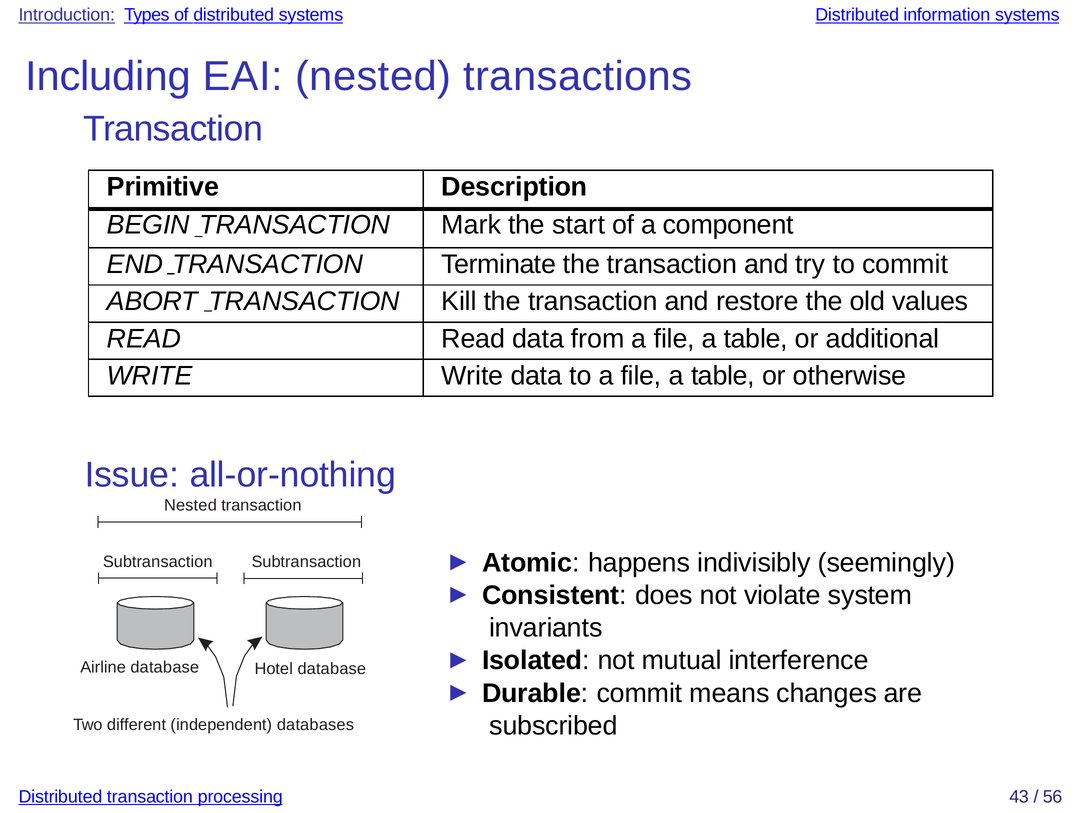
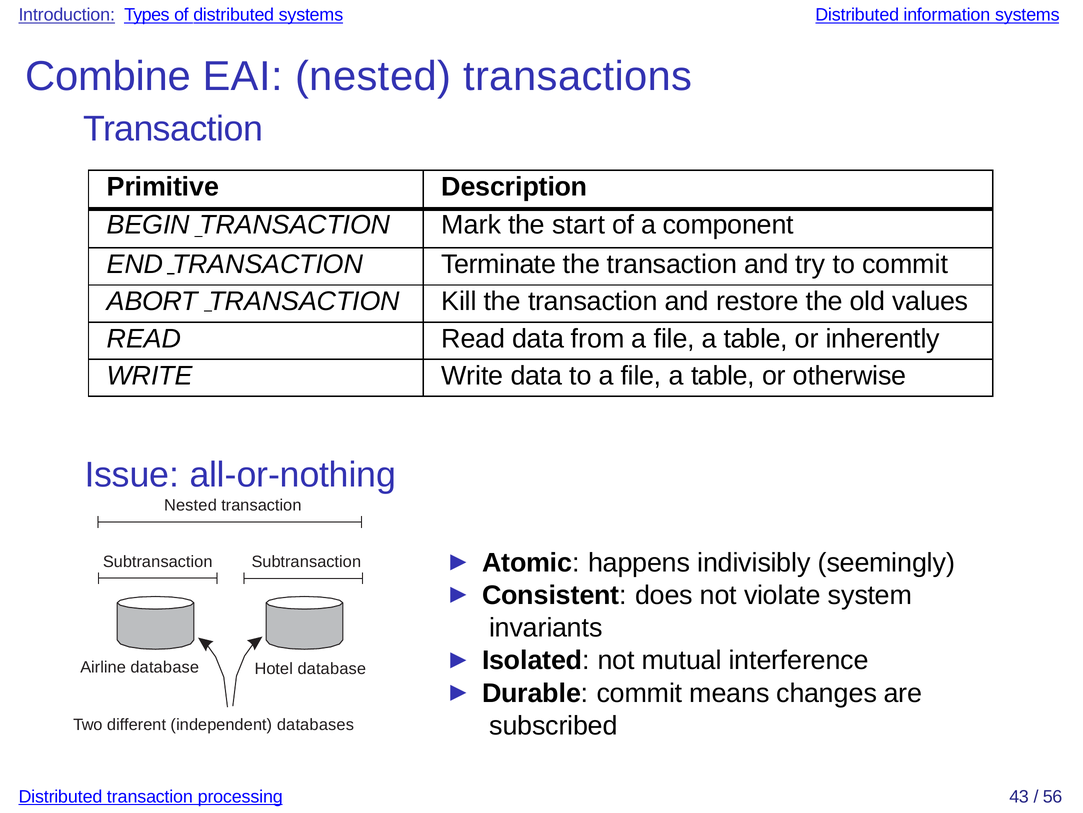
Including: Including -> Combine
additional: additional -> inherently
